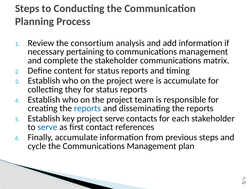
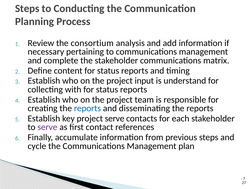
were: were -> input
is accumulate: accumulate -> understand
they: they -> with
serve at (47, 127) colour: blue -> purple
